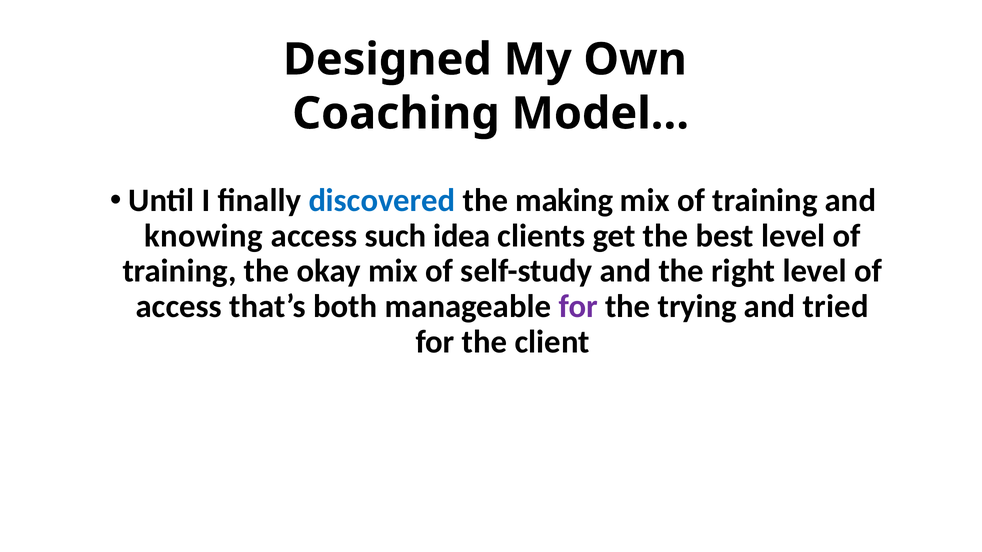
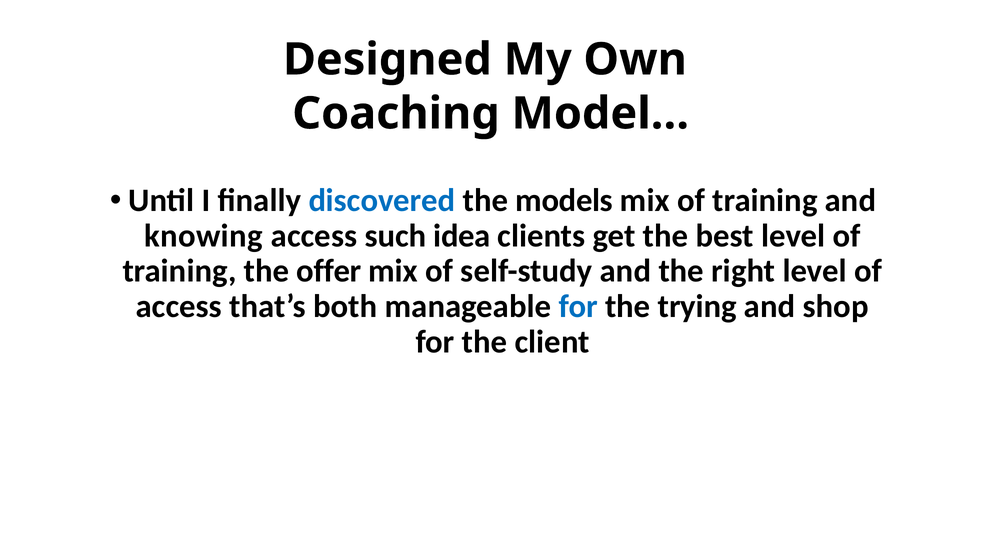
making: making -> models
okay: okay -> offer
for at (578, 307) colour: purple -> blue
tried: tried -> shop
